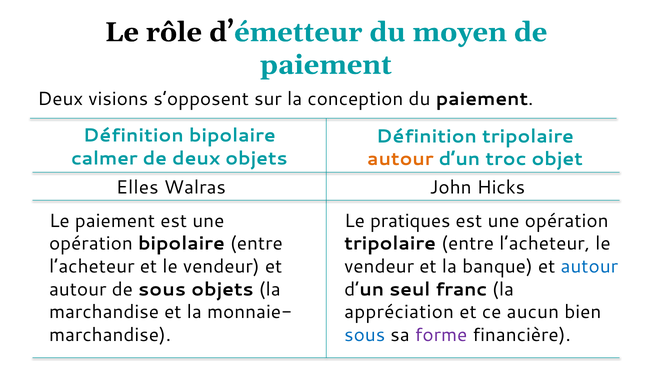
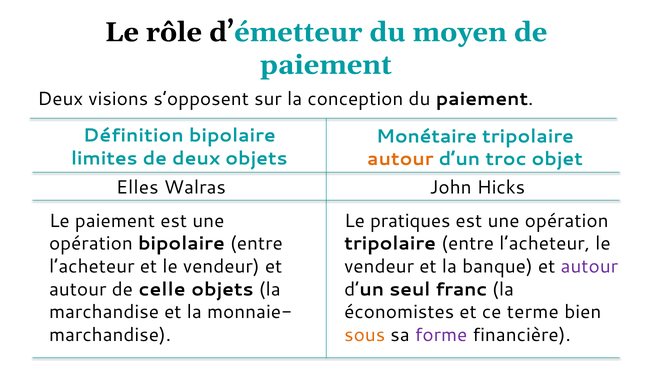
Définition at (426, 136): Définition -> Monétaire
calmer: calmer -> limites
autour at (589, 266) colour: blue -> purple
de sous: sous -> celle
appréciation: appréciation -> économistes
aucun: aucun -> terme
sous at (365, 335) colour: blue -> orange
